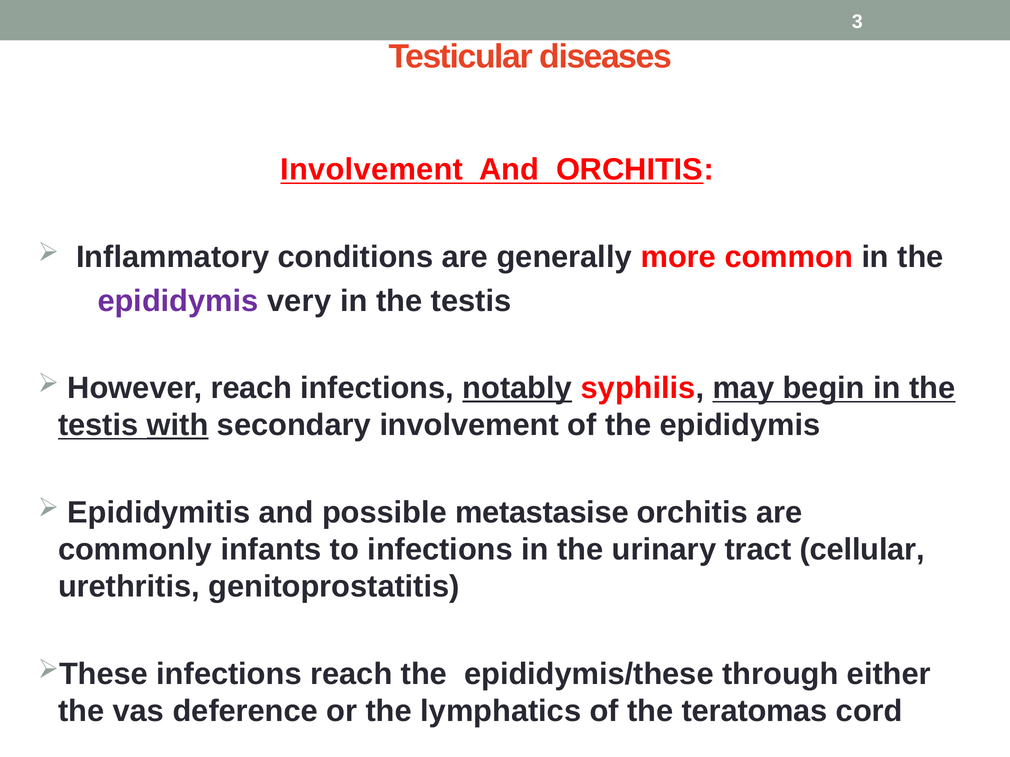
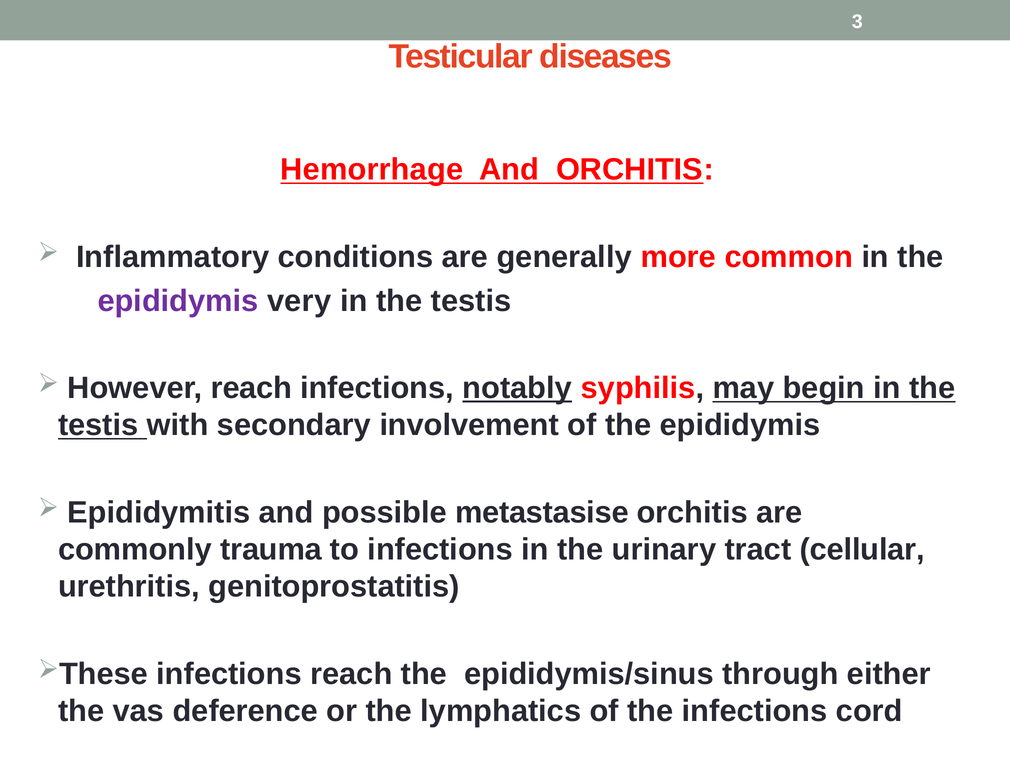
Involvement at (372, 170): Involvement -> Hemorrhage
with underline: present -> none
infants: infants -> trauma
epididymis/these: epididymis/these -> epididymis/sinus
the teratomas: teratomas -> infections
